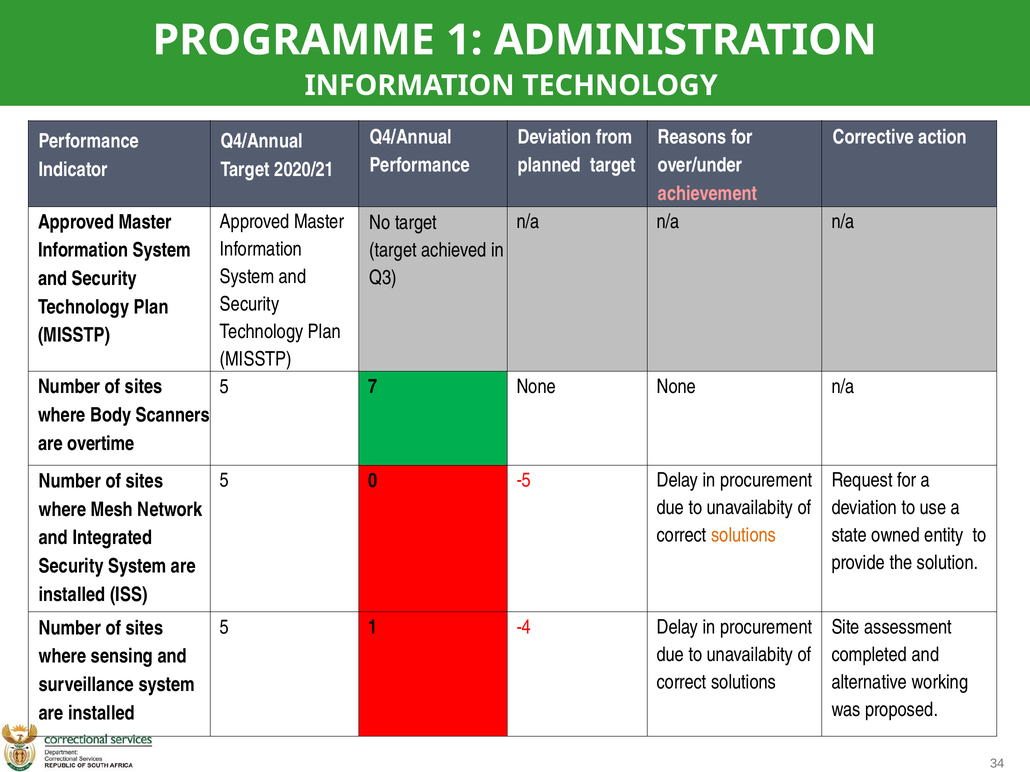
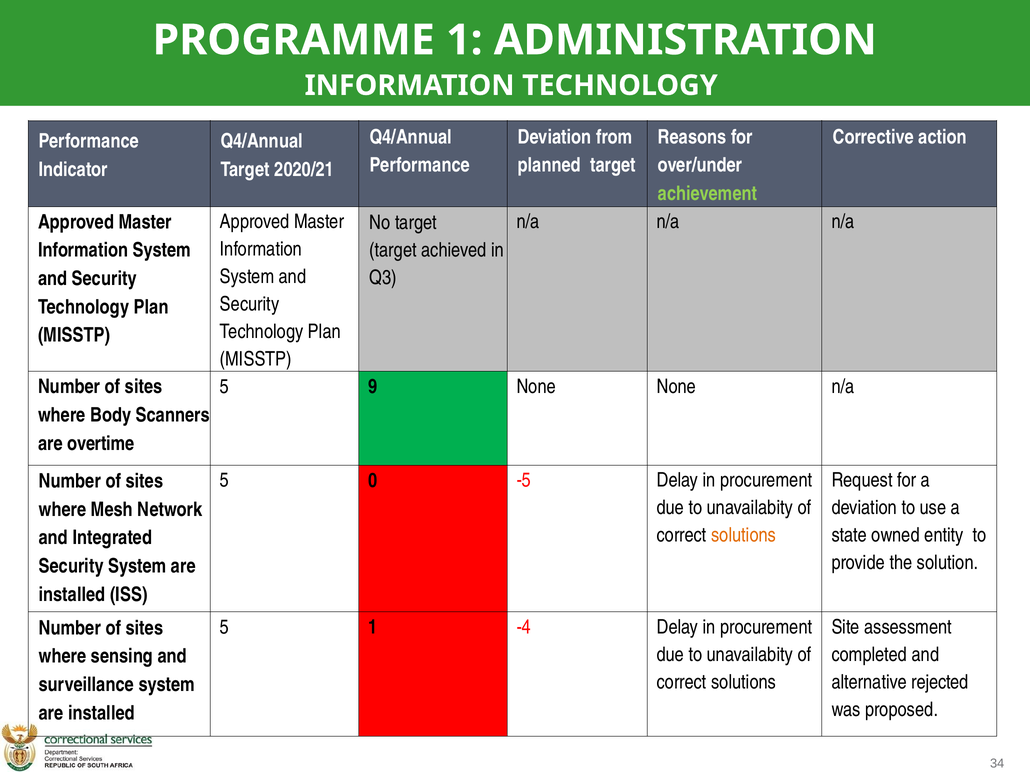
achievement colour: pink -> light green
7: 7 -> 9
working: working -> rejected
